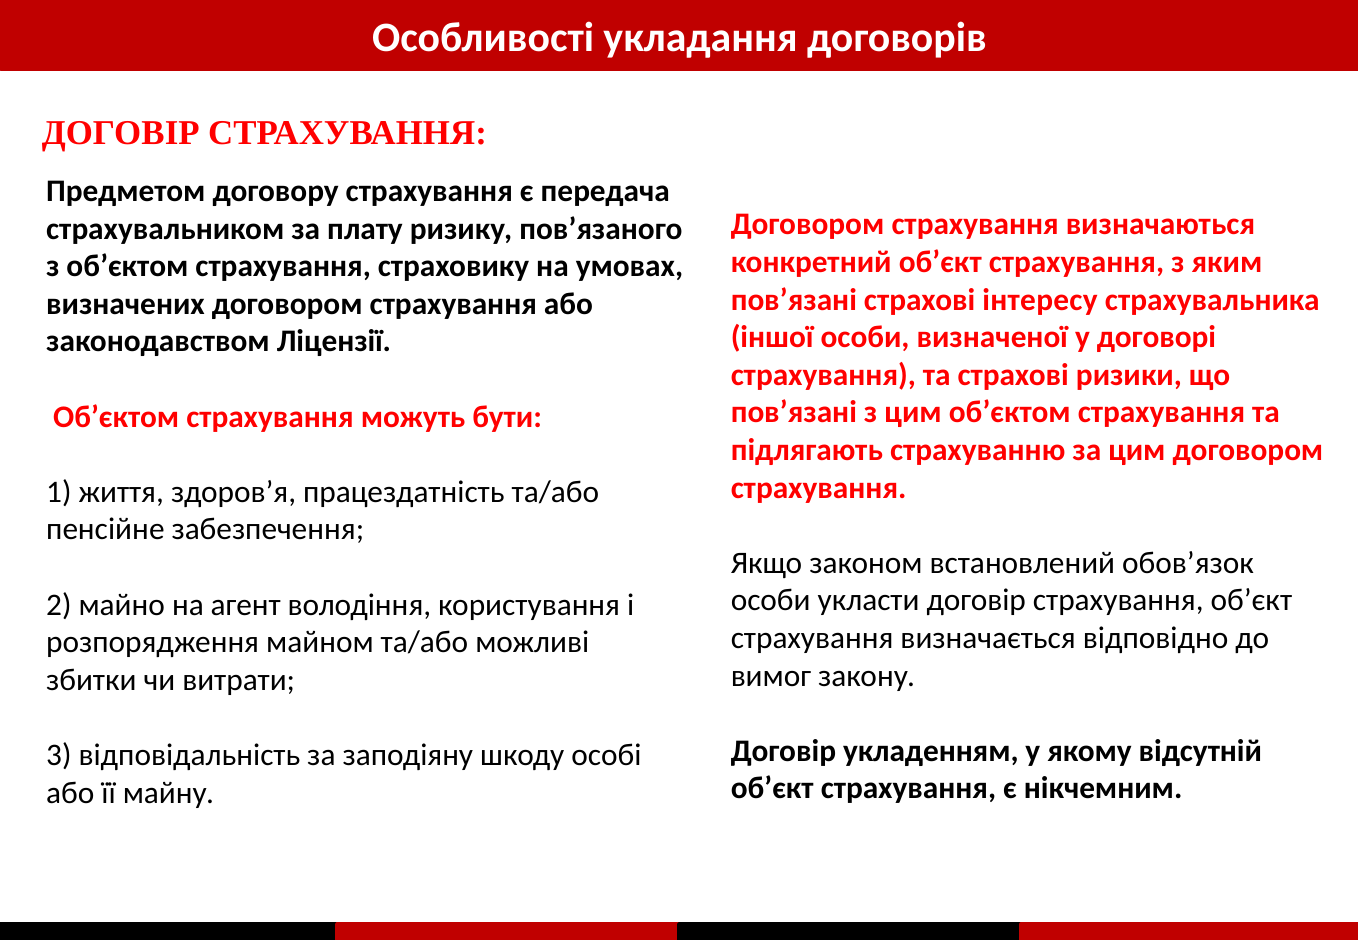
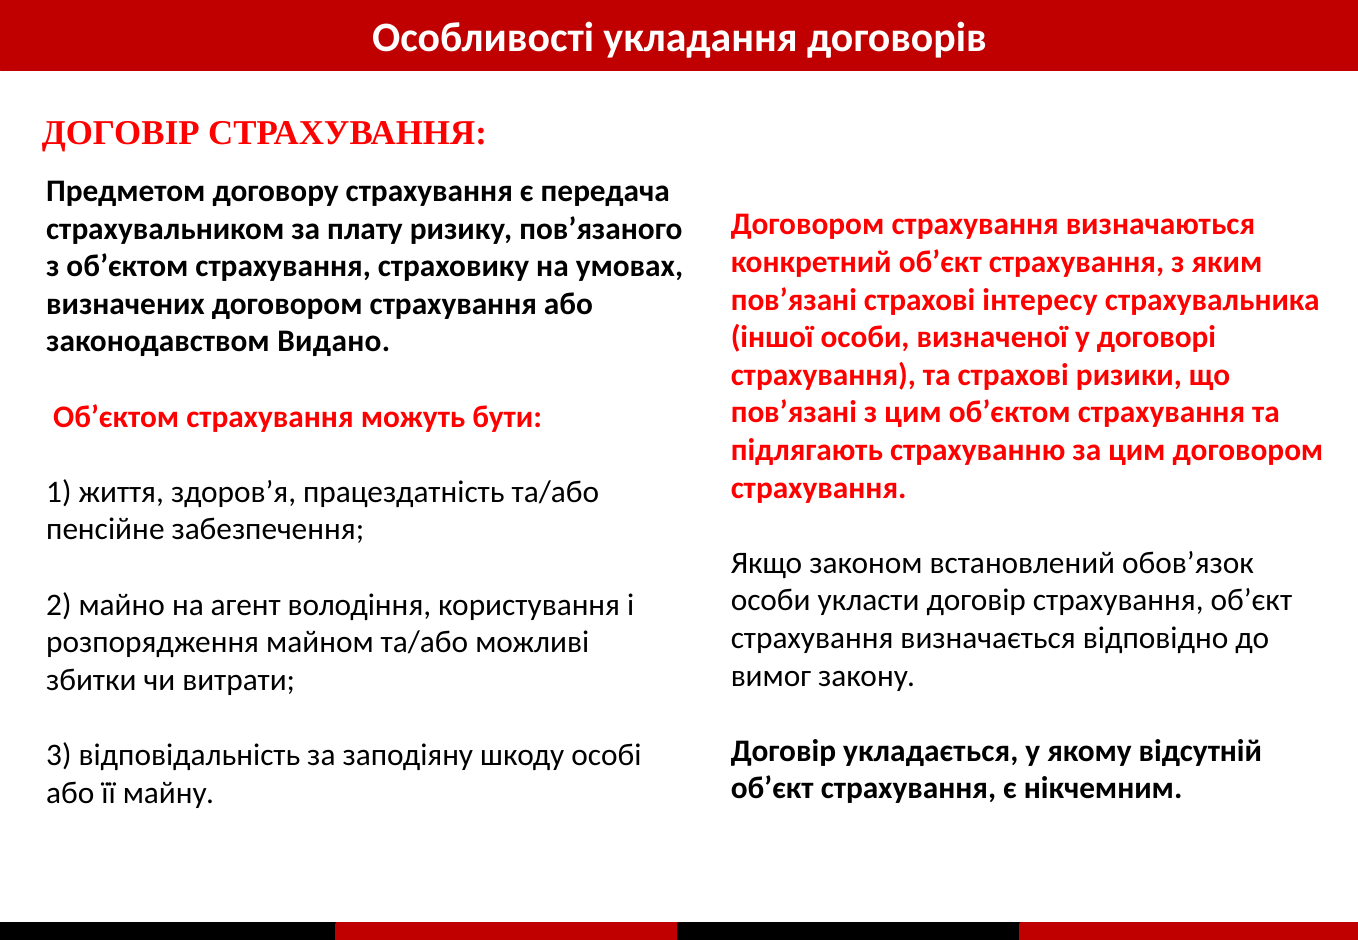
Ліцензії: Ліцензії -> Видано
укладенням: укладенням -> укладається
